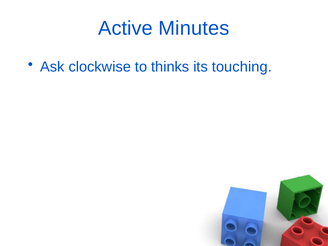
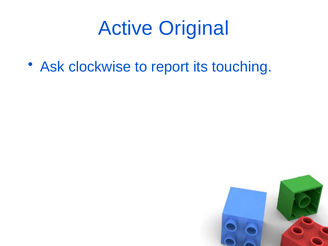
Minutes: Minutes -> Original
thinks: thinks -> report
